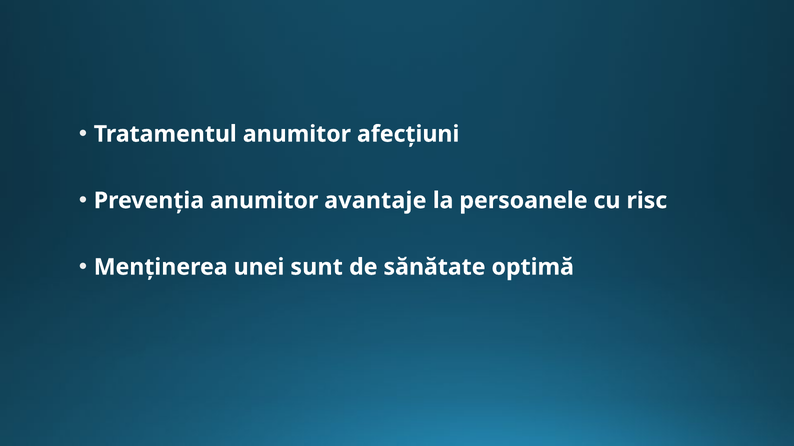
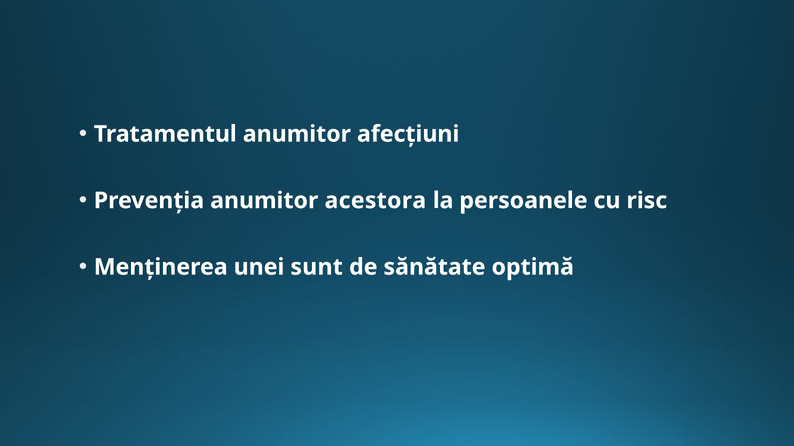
avantaje: avantaje -> acestora
